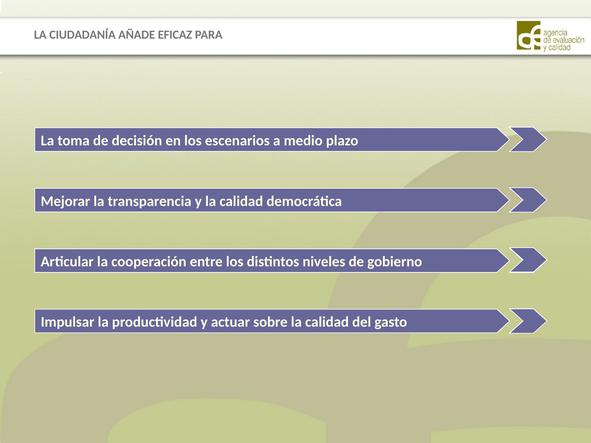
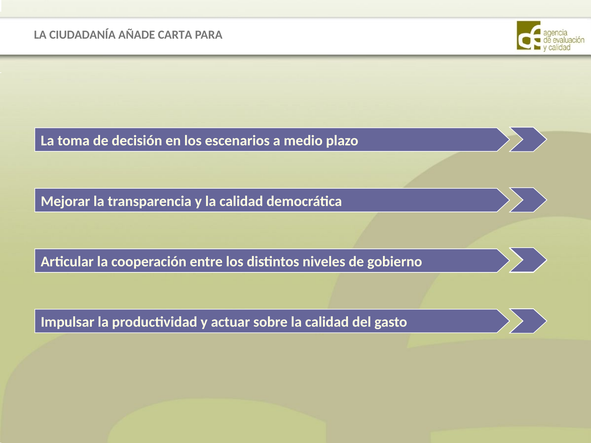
EFICAZ: EFICAZ -> CARTA
